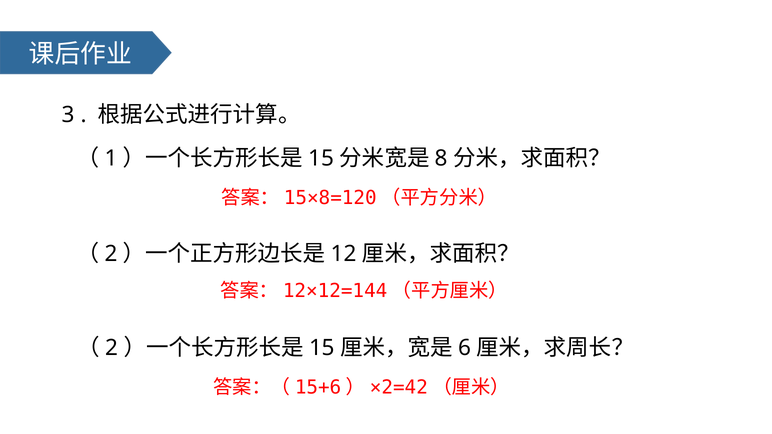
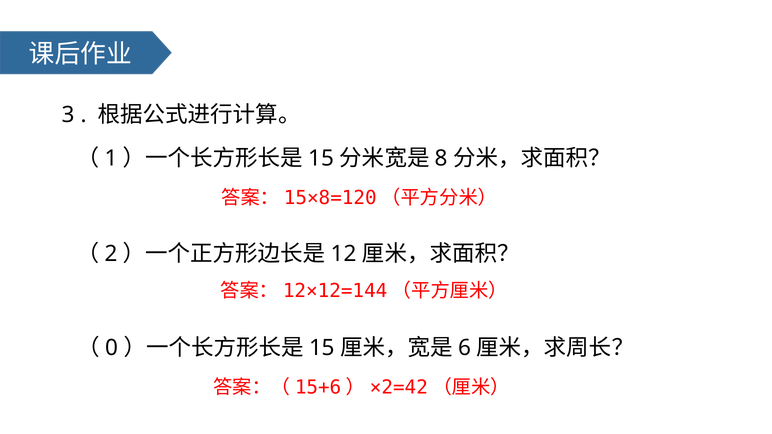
2 at (112, 348): 2 -> 0
